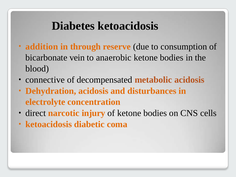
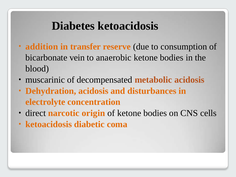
through: through -> transfer
connective: connective -> muscarinic
injury: injury -> origin
